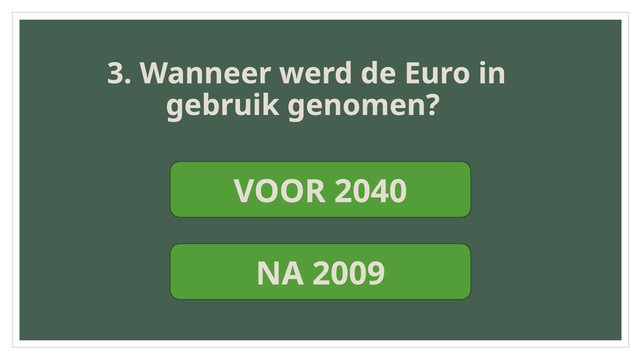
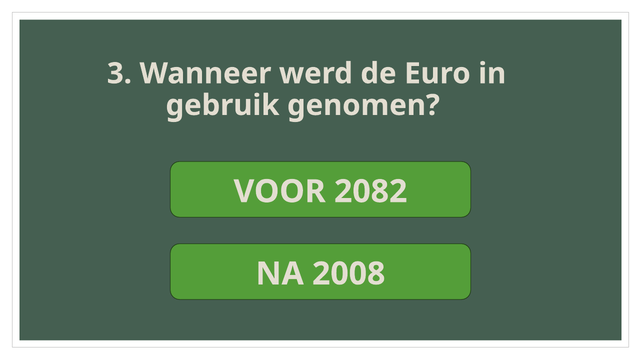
2040: 2040 -> 2082
2009: 2009 -> 2008
